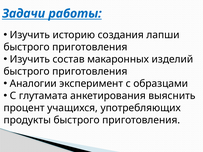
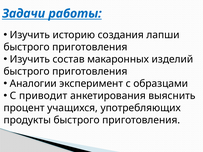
глутамата: глутамата -> приводит
